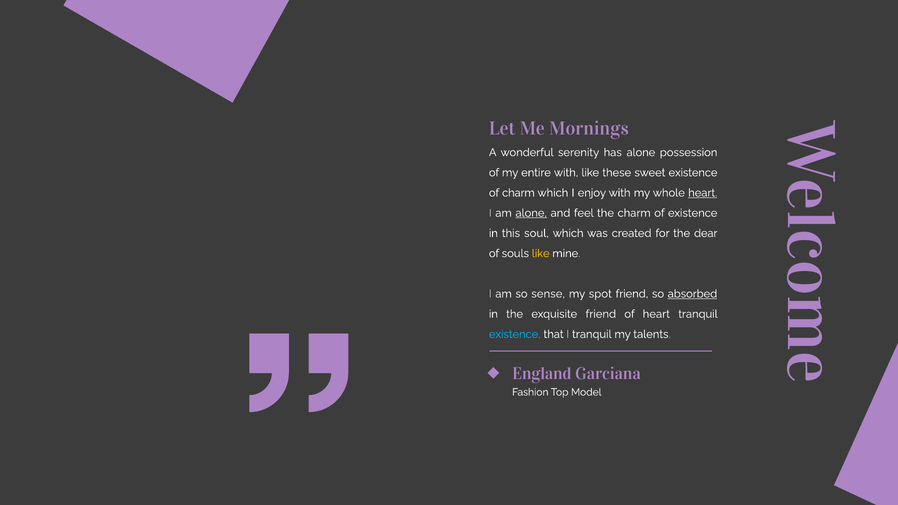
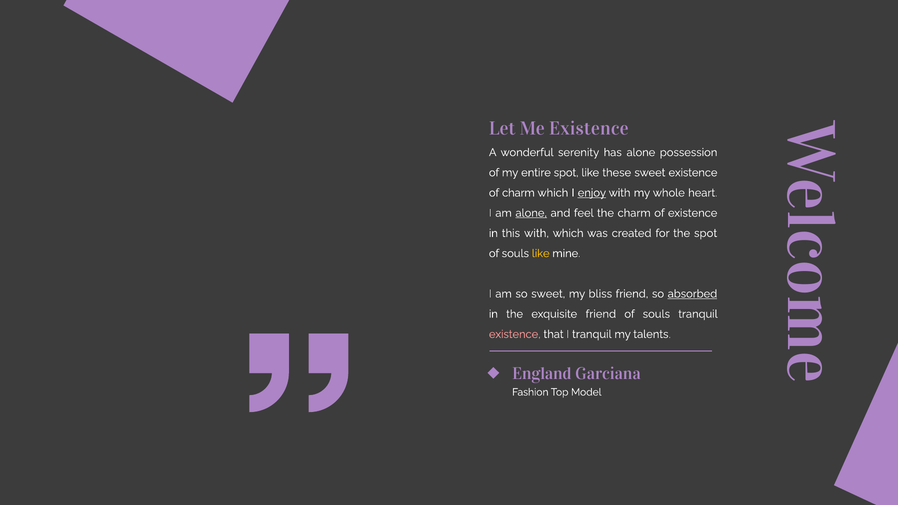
Me Mornings: Mornings -> Existence
entire with: with -> spot
enjoy underline: none -> present
heart at (703, 193) underline: present -> none
this soul: soul -> with
the dear: dear -> spot
so sense: sense -> sweet
spot: spot -> bliss
heart at (656, 314): heart -> souls
existence at (515, 334) colour: light blue -> pink
